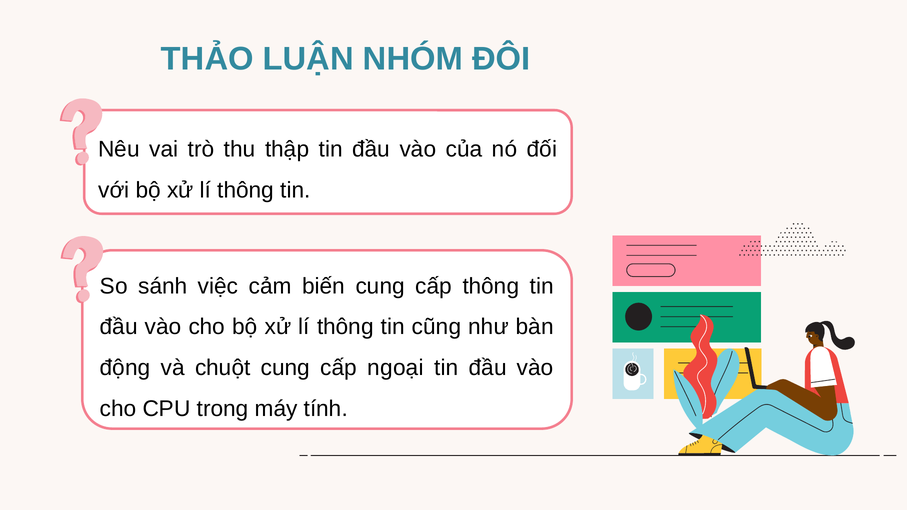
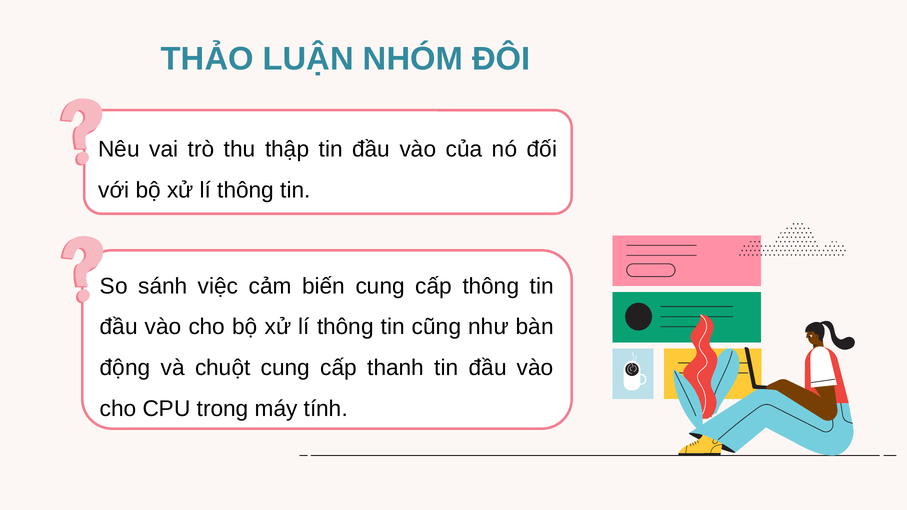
ngoại: ngoại -> thanh
